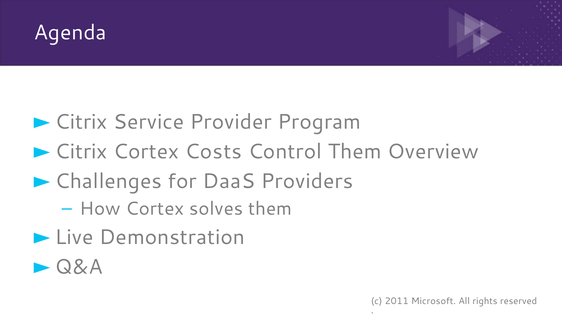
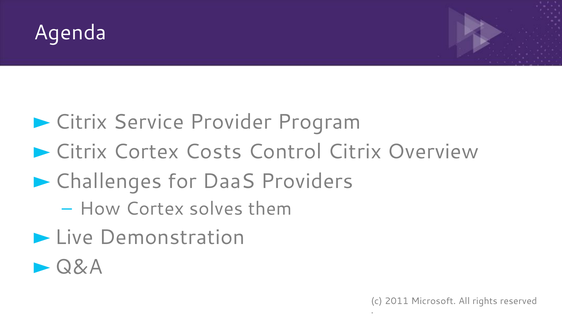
Control Them: Them -> Citrix
